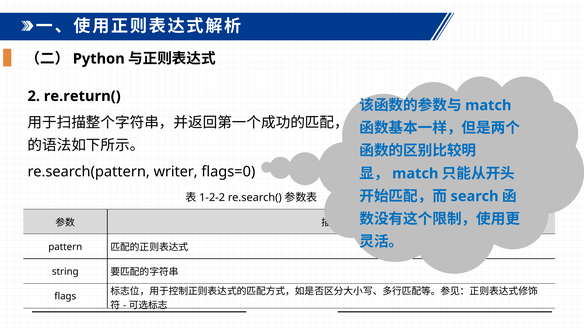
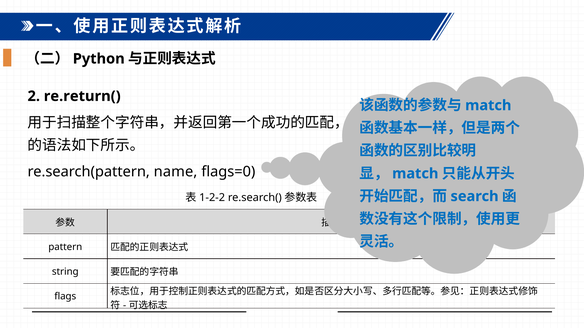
writer: writer -> name
